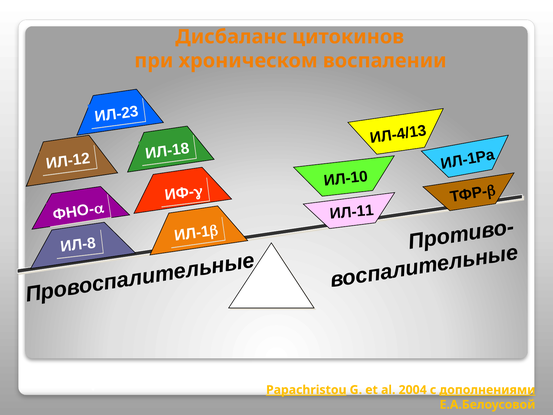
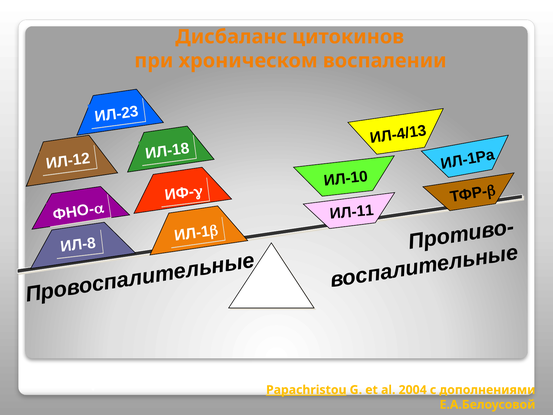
дополнениями underline: present -> none
